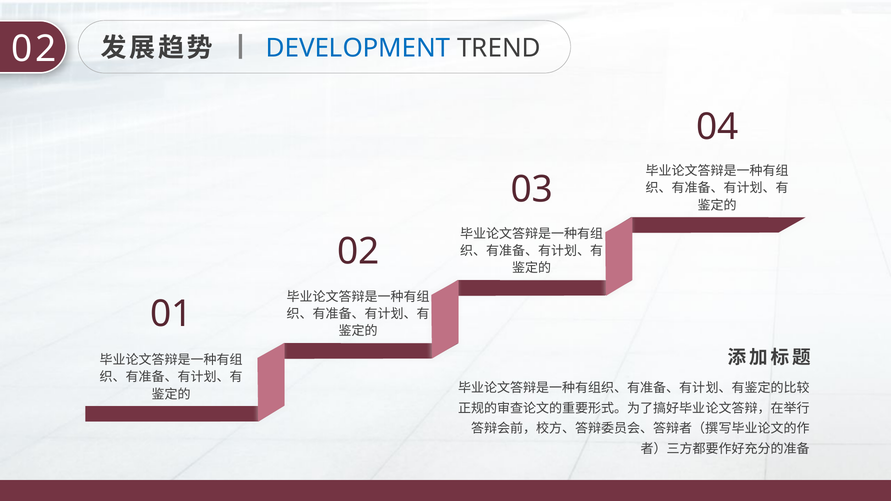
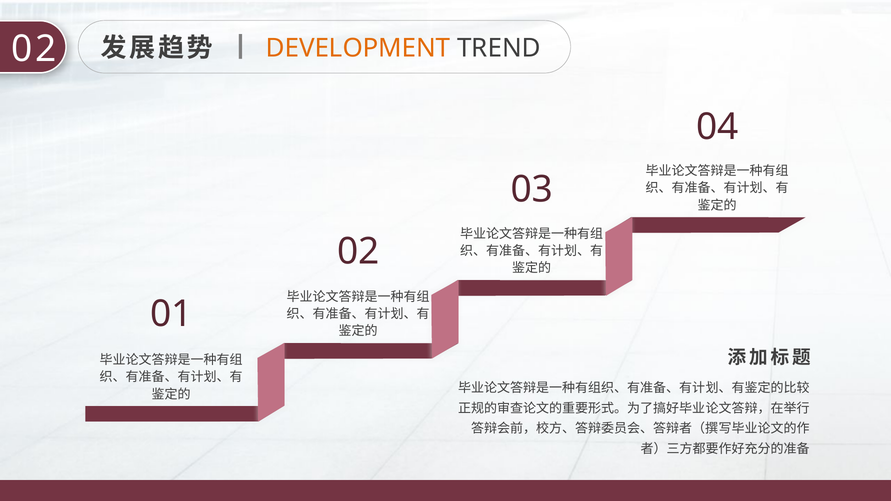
DEVELOPMENT colour: blue -> orange
